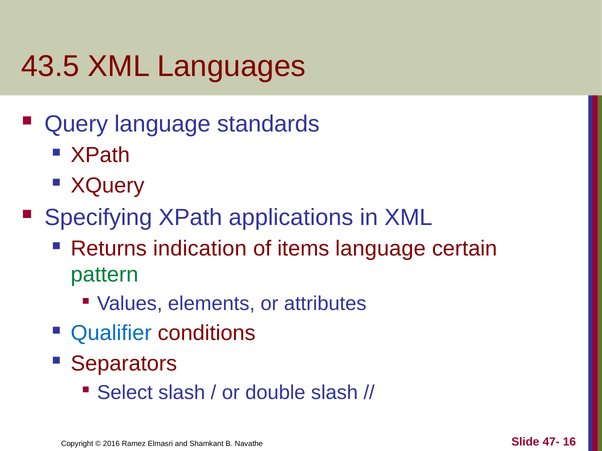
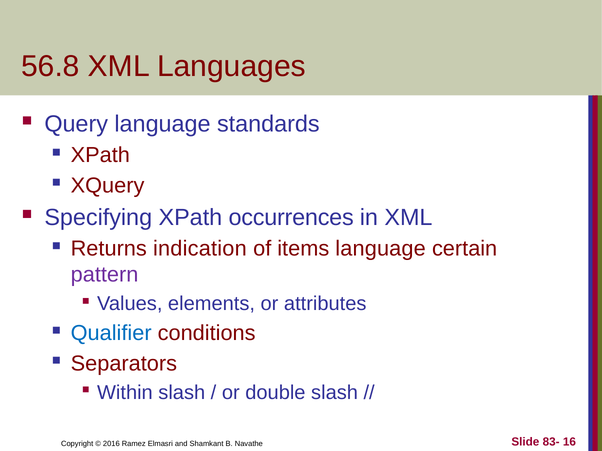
43.5: 43.5 -> 56.8
applications: applications -> occurrences
pattern colour: green -> purple
Select: Select -> Within
47-: 47- -> 83-
